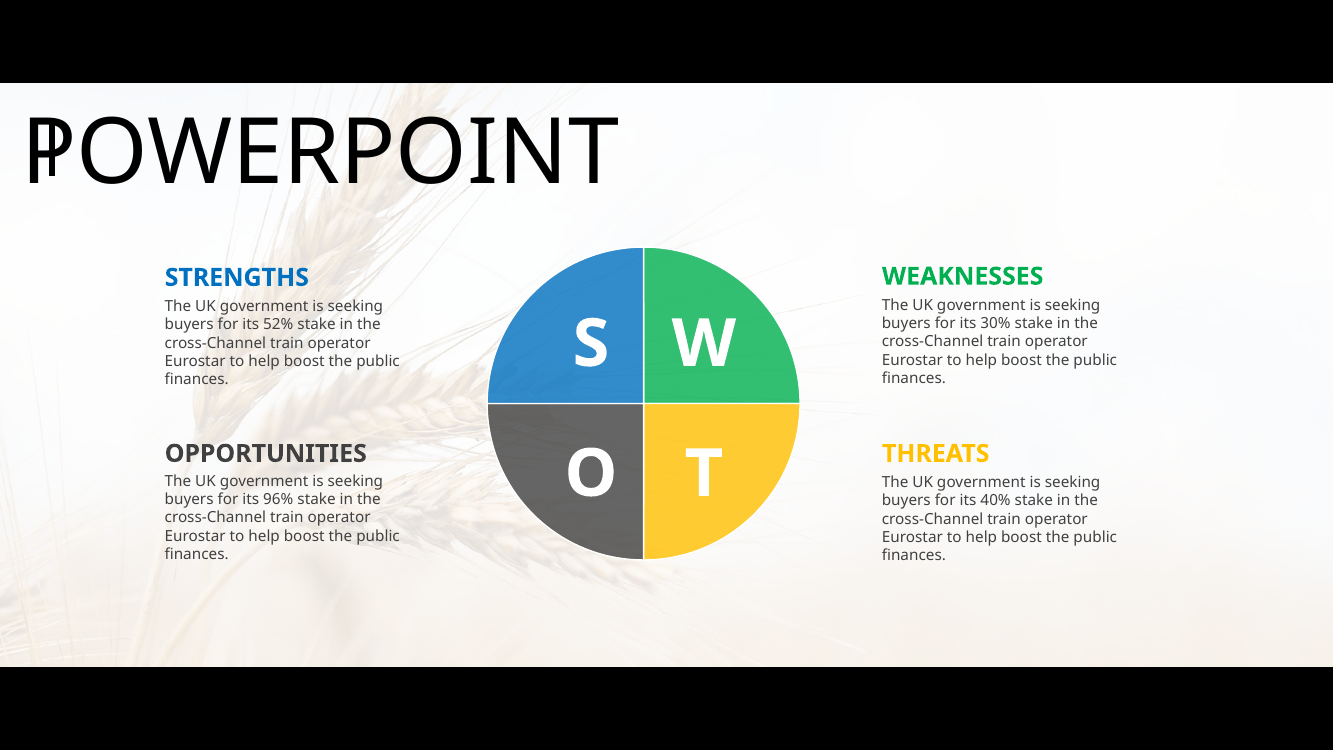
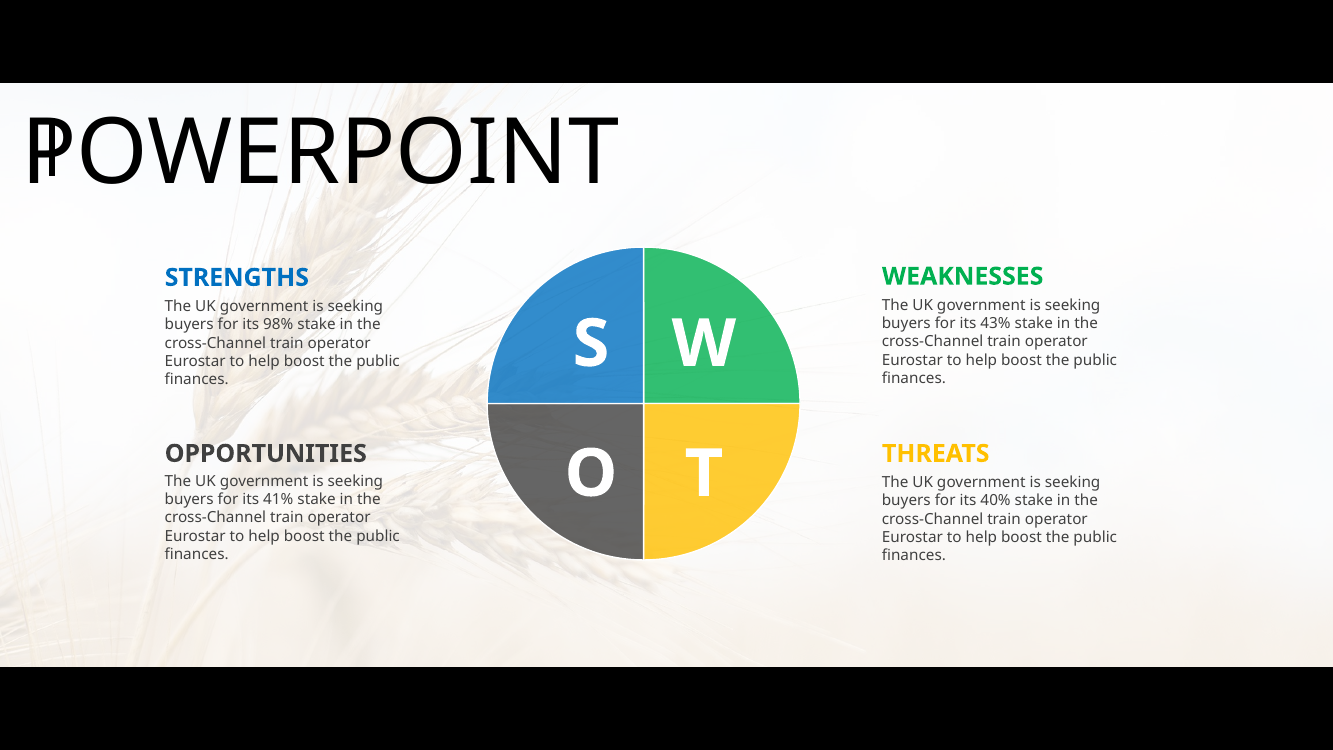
30%: 30% -> 43%
52%: 52% -> 98%
96%: 96% -> 41%
